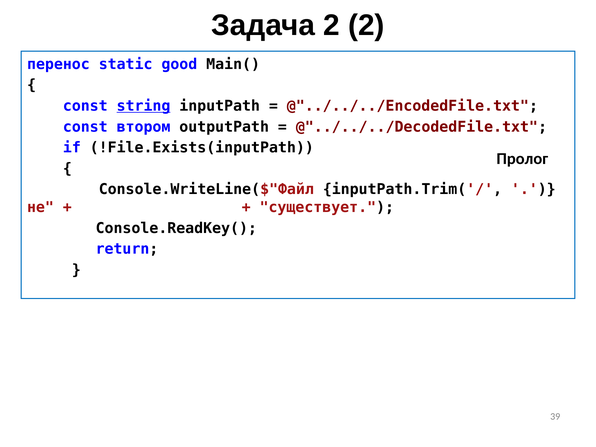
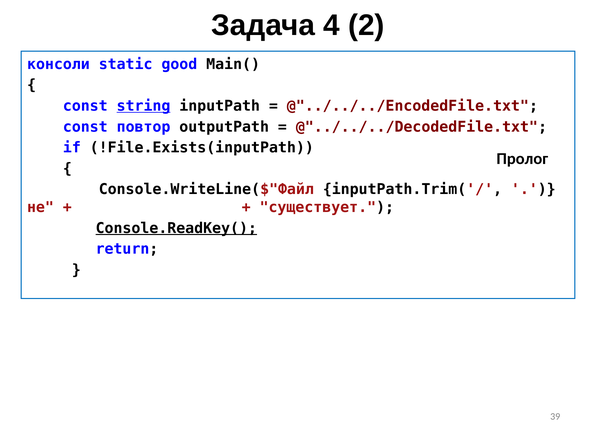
Задача 2: 2 -> 4
перенос: перенос -> консоли
втором: втором -> повтор
Console.ReadKey( underline: none -> present
